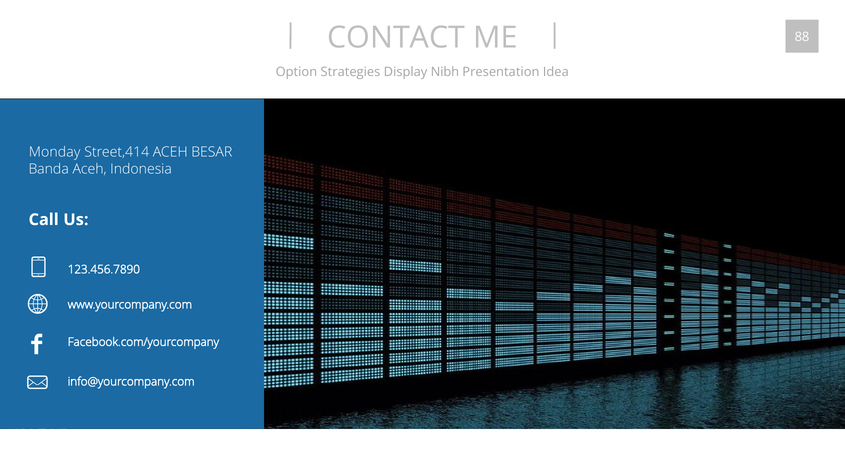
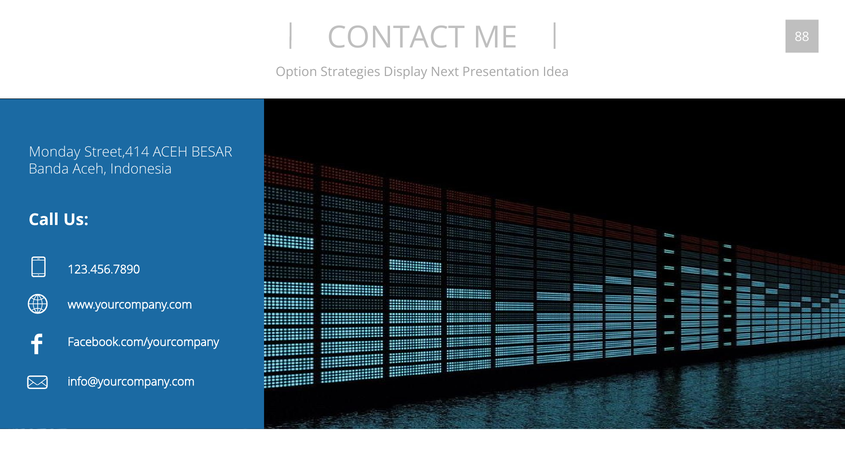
Nibh: Nibh -> Next
